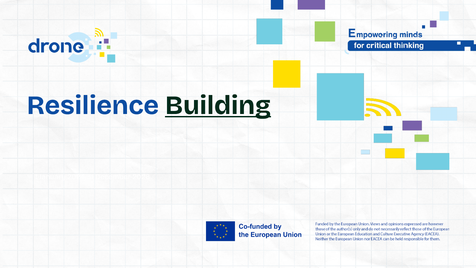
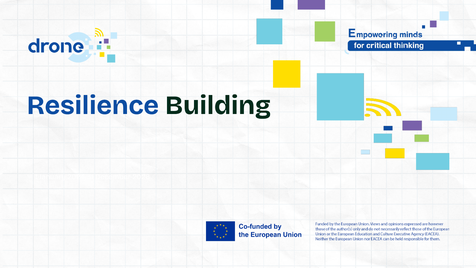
Building underline: present -> none
